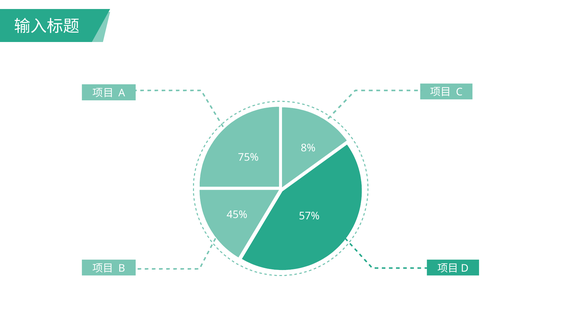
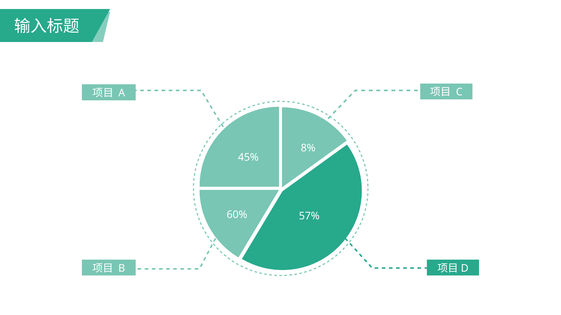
75%: 75% -> 45%
45%: 45% -> 60%
